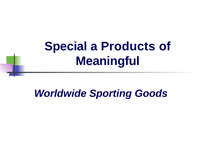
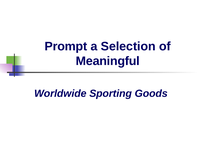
Special: Special -> Prompt
Products: Products -> Selection
